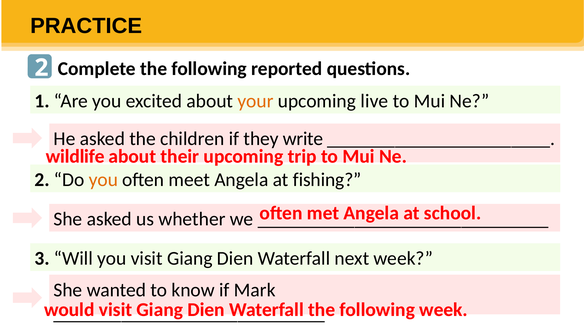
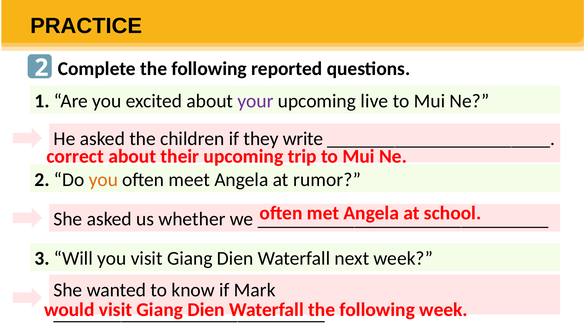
your colour: orange -> purple
wildlife: wildlife -> correct
fishing: fishing -> rumor
